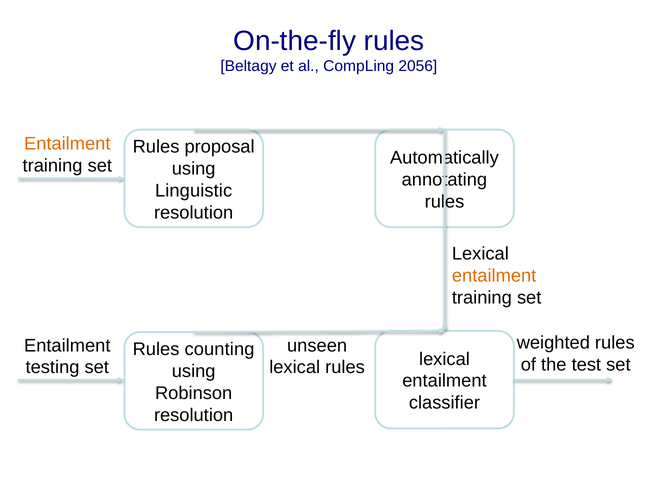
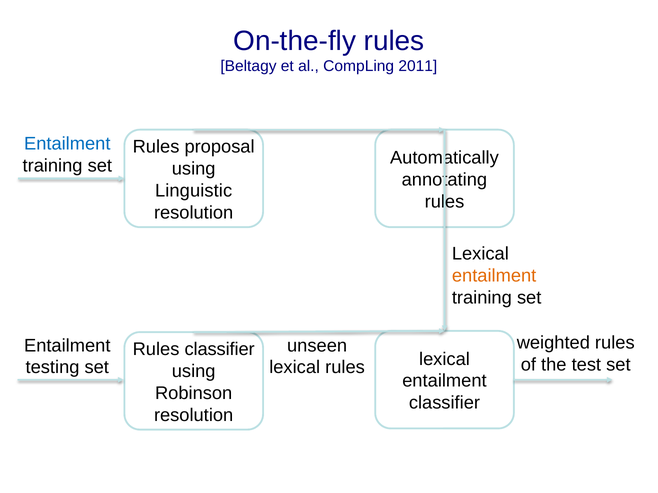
2056: 2056 -> 2011
Entailment at (67, 144) colour: orange -> blue
Rules counting: counting -> classifier
